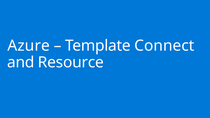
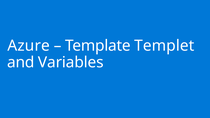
Connect: Connect -> Templet
Resource: Resource -> Variables
